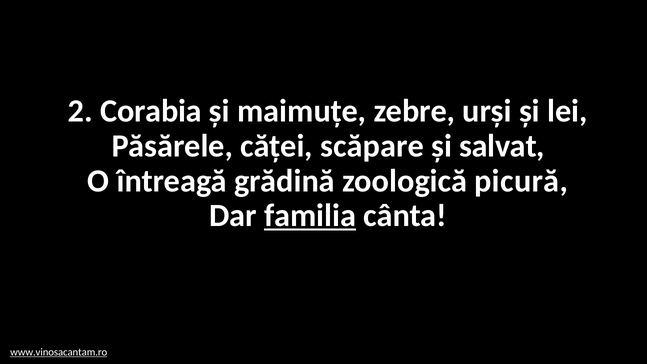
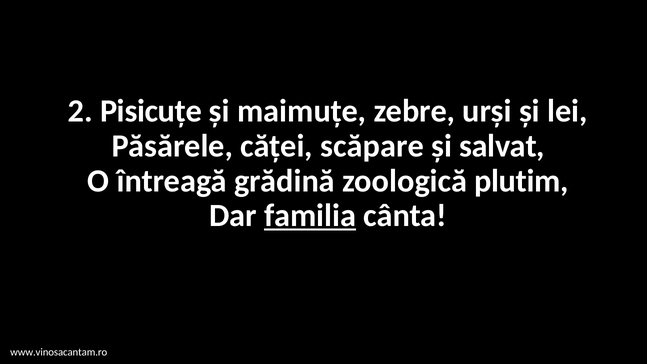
Corabia: Corabia -> Pisicuțe
picură: picură -> plutim
www.vinosacantam.ro underline: present -> none
